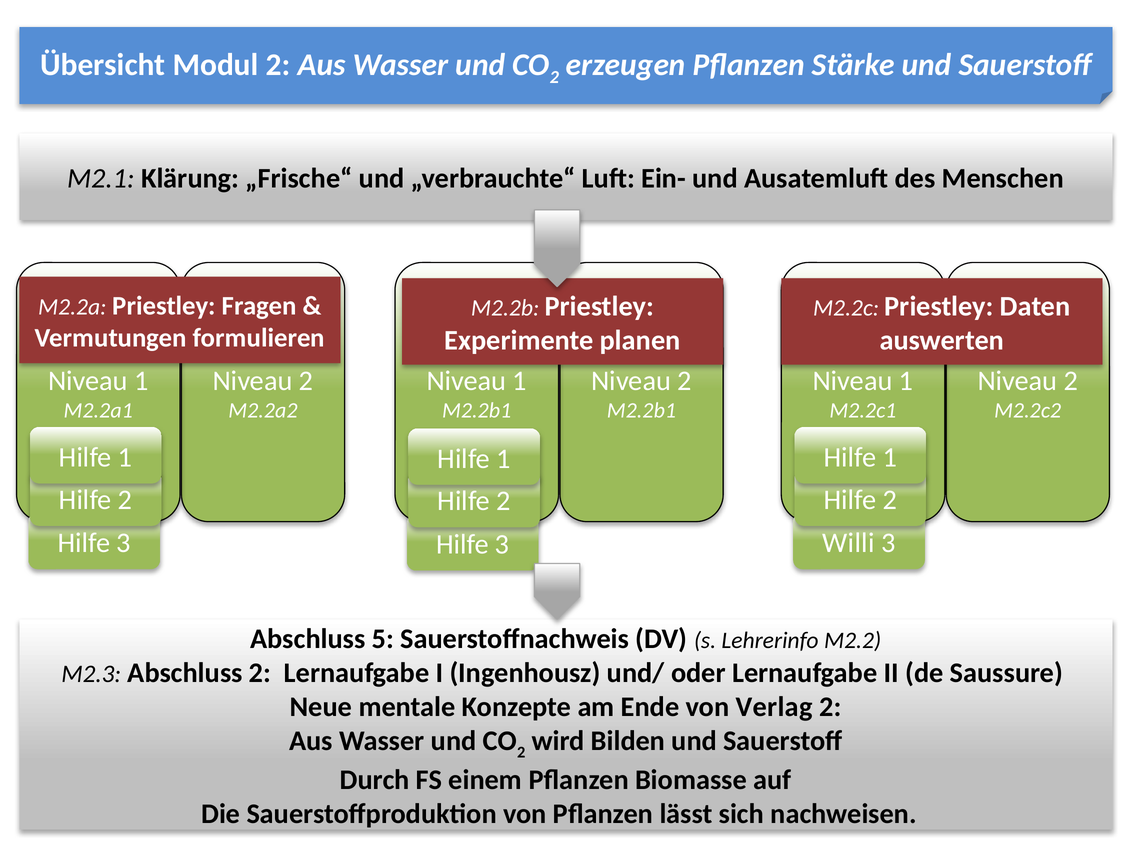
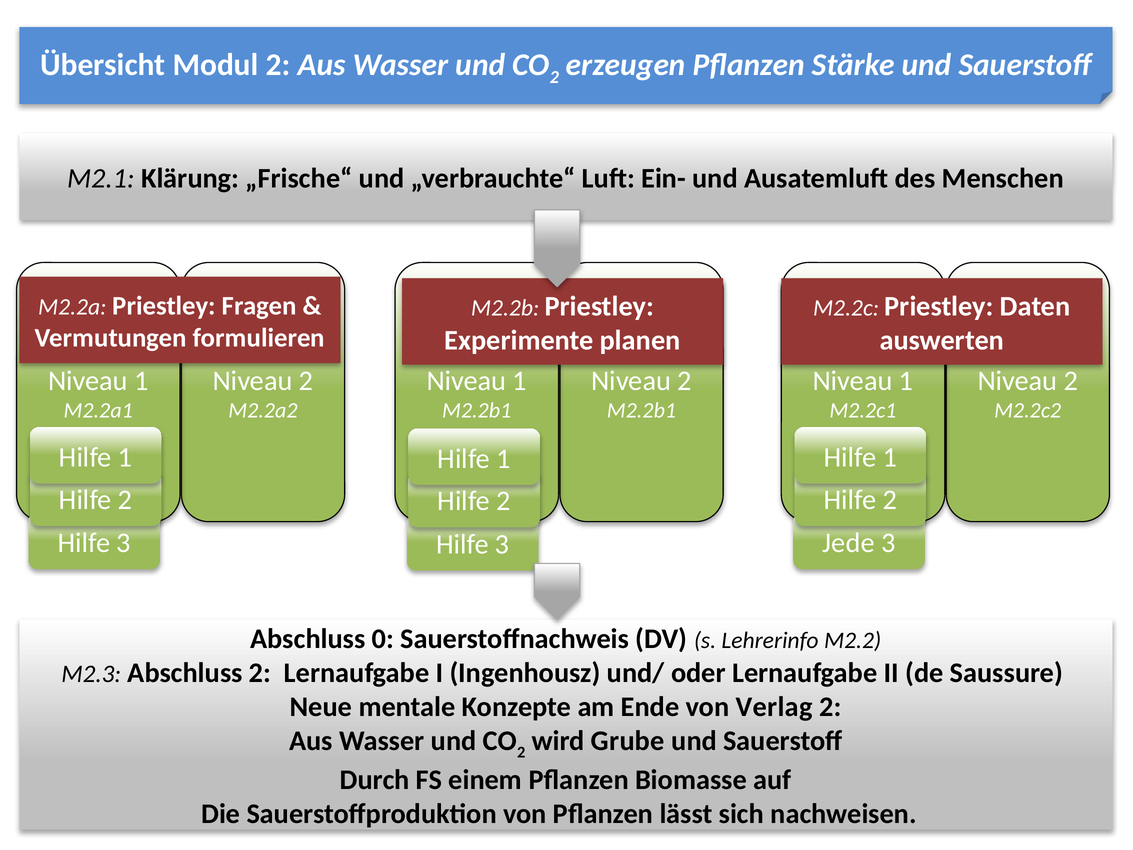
Willi: Willi -> Jede
5: 5 -> 0
Bilden: Bilden -> Grube
